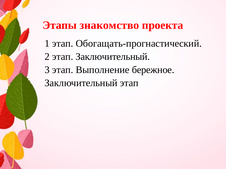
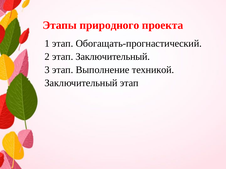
знакомство: знакомство -> природного
бережное: бережное -> техникой
